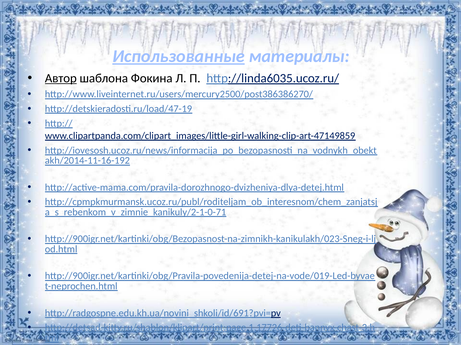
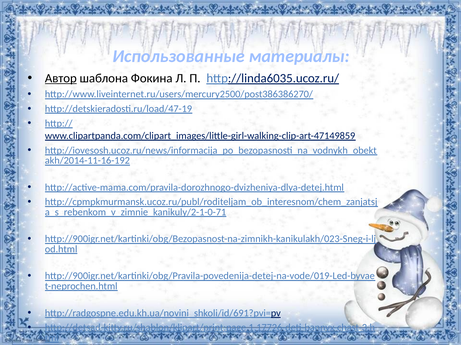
Использованные underline: present -> none
